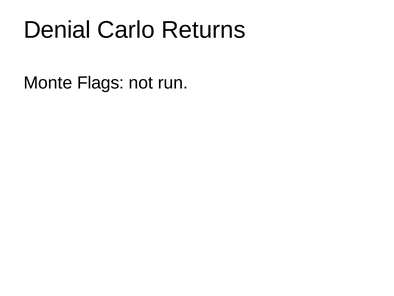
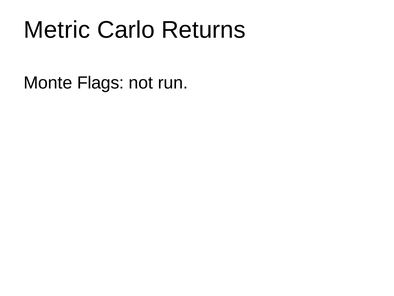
Denial: Denial -> Metric
